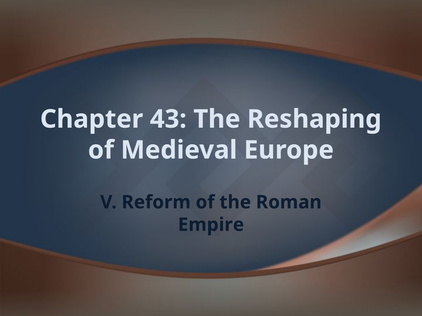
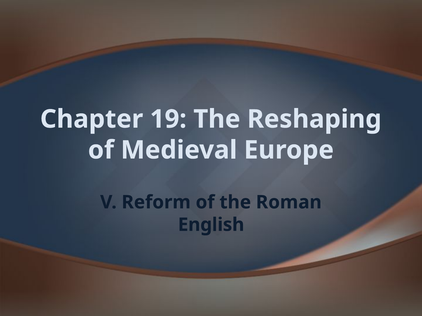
43: 43 -> 19
Empire: Empire -> English
